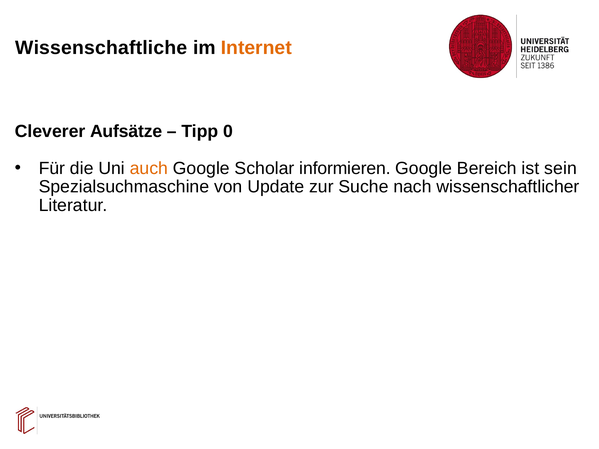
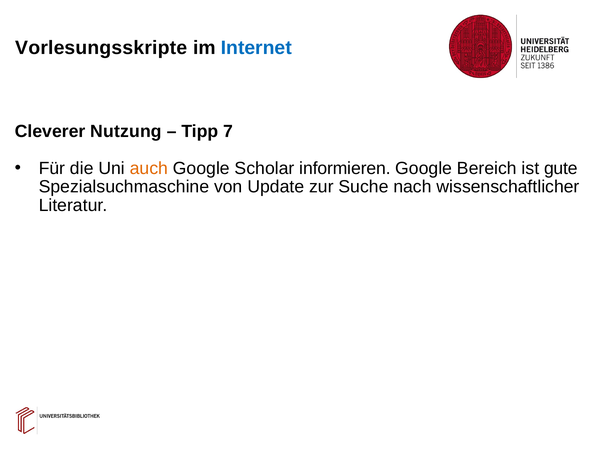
Wissenschaftliche: Wissenschaftliche -> Vorlesungsskripte
Internet colour: orange -> blue
Aufsätze: Aufsätze -> Nutzung
0: 0 -> 7
sein: sein -> gute
